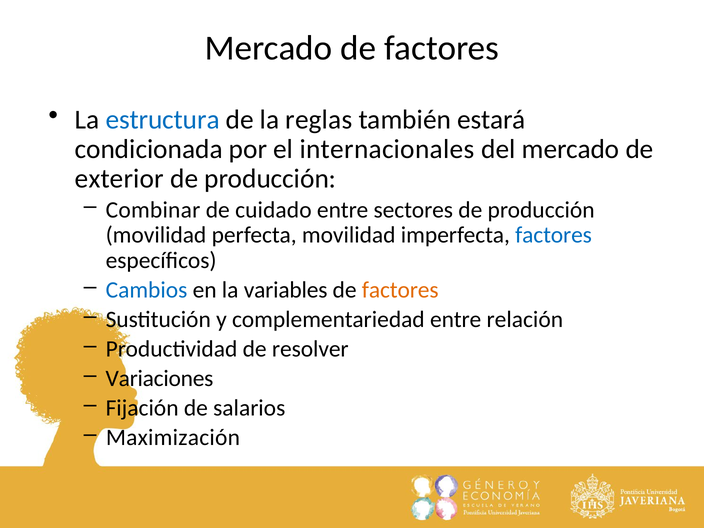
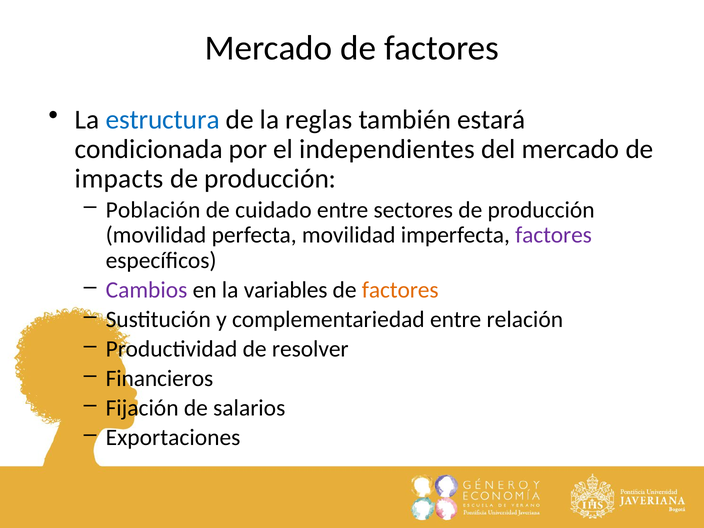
internacionales: internacionales -> independientes
exterior: exterior -> impacts
Combinar: Combinar -> Población
factores at (554, 235) colour: blue -> purple
Cambios colour: blue -> purple
Variaciones: Variaciones -> Financieros
Maximización: Maximización -> Exportaciones
